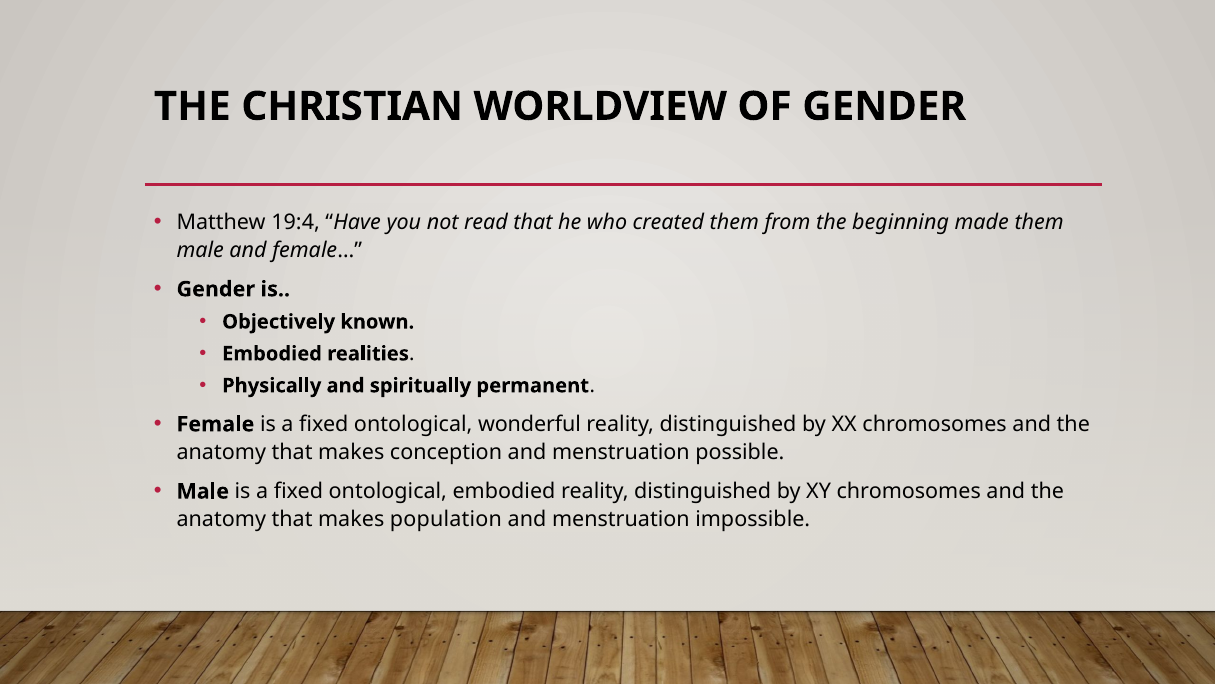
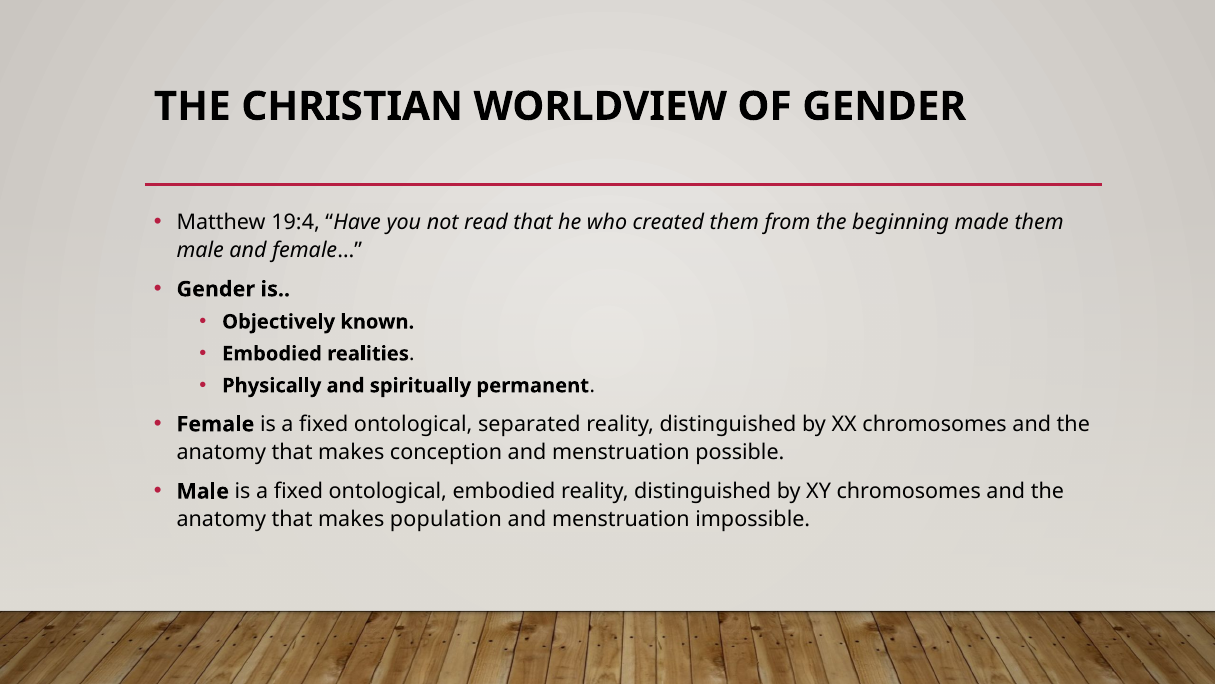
wonderful: wonderful -> separated
